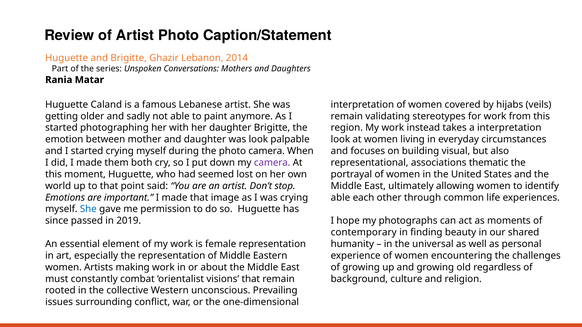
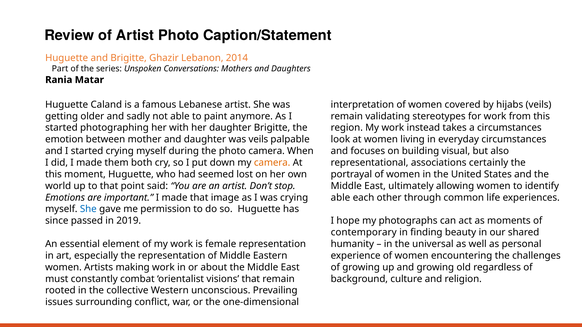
a interpretation: interpretation -> circumstances
was look: look -> veils
camera at (272, 163) colour: purple -> orange
thematic: thematic -> certainly
